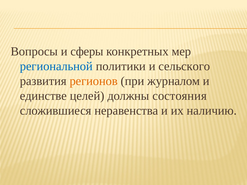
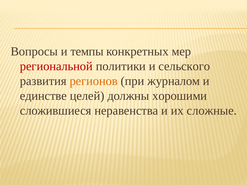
сферы: сферы -> темпы
региональной colour: blue -> red
состояния: состояния -> хорошими
наличию: наличию -> сложные
